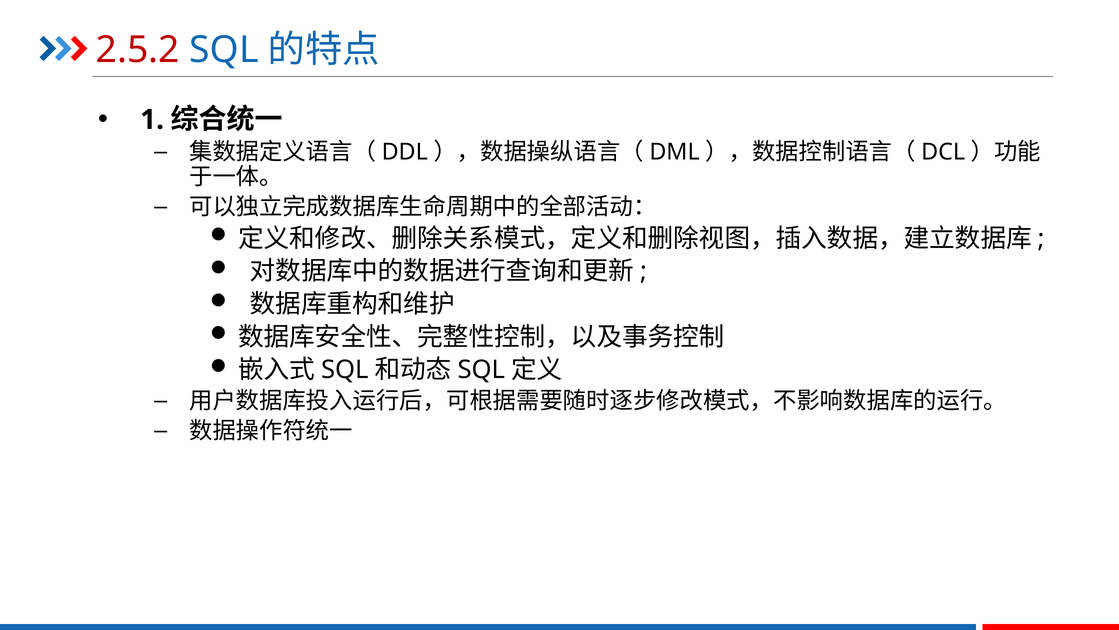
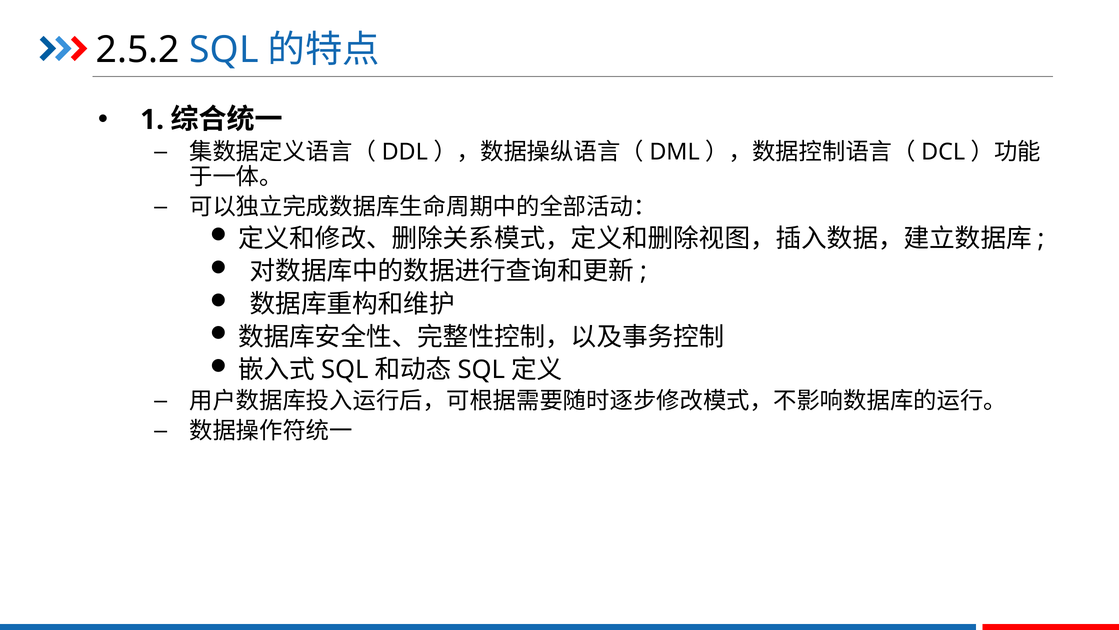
2.5.2 colour: red -> black
